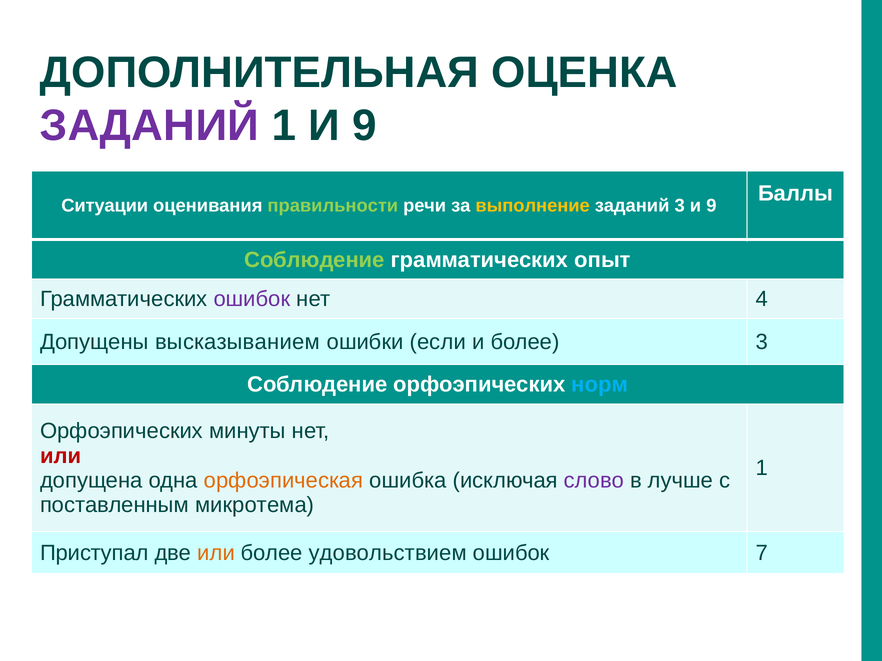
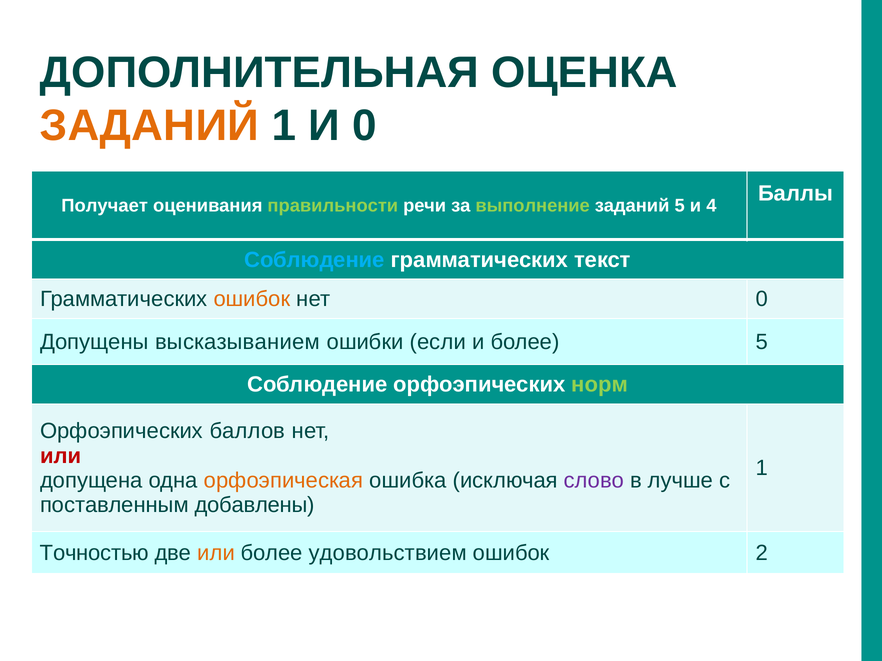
ЗАДАНИЙ at (150, 126) colour: purple -> orange
1 И 9: 9 -> 0
Ситуации: Ситуации -> Получает
выполнение colour: yellow -> light green
заданий 3: 3 -> 5
9 at (711, 206): 9 -> 4
Соблюдение at (314, 260) colour: light green -> light blue
опыт: опыт -> текст
ошибок at (252, 299) colour: purple -> orange
нет 4: 4 -> 0
более 3: 3 -> 5
норм colour: light blue -> light green
минуты: минуты -> баллов
микротема: микротема -> добавлены
Приступал: Приступал -> Точностью
7: 7 -> 2
